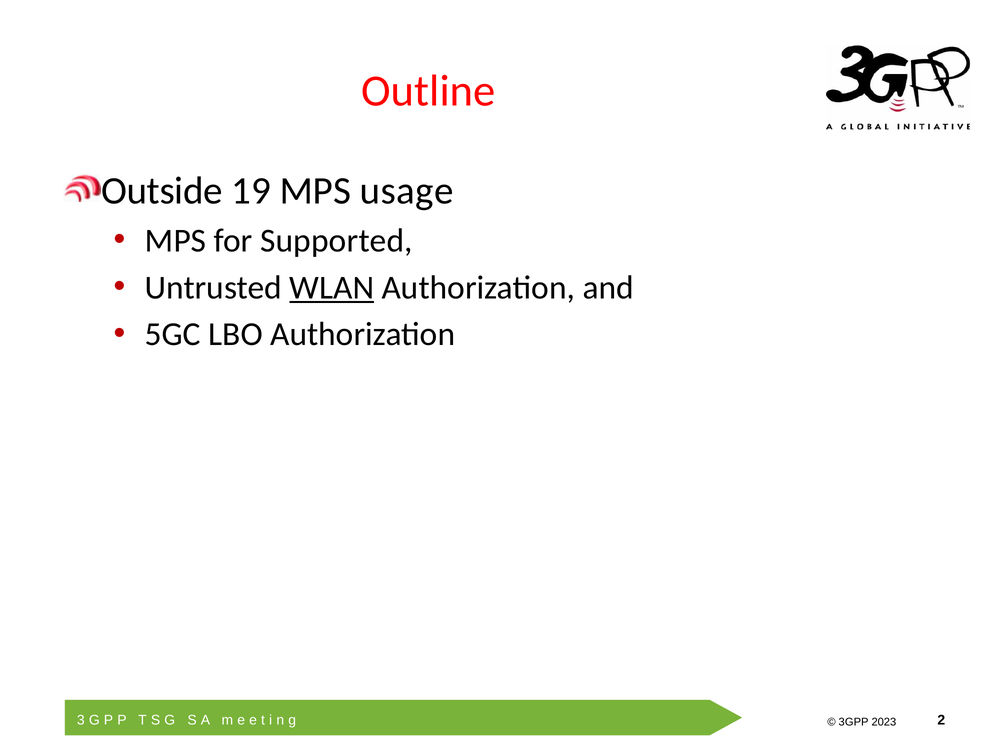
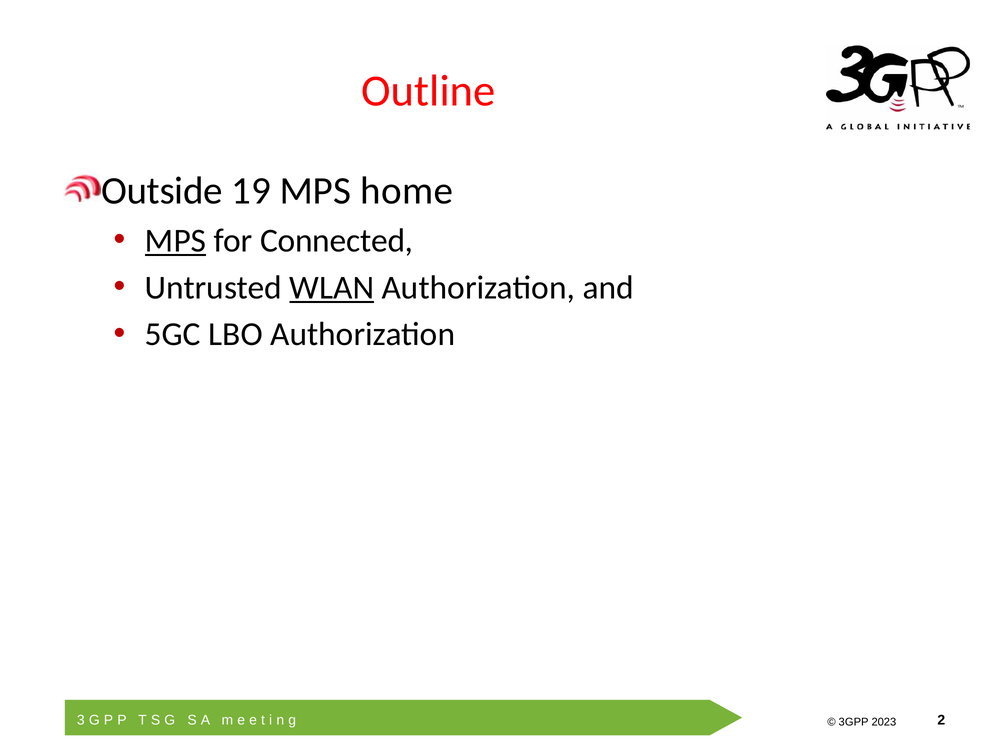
usage: usage -> home
MPS at (176, 241) underline: none -> present
Supported: Supported -> Connected
